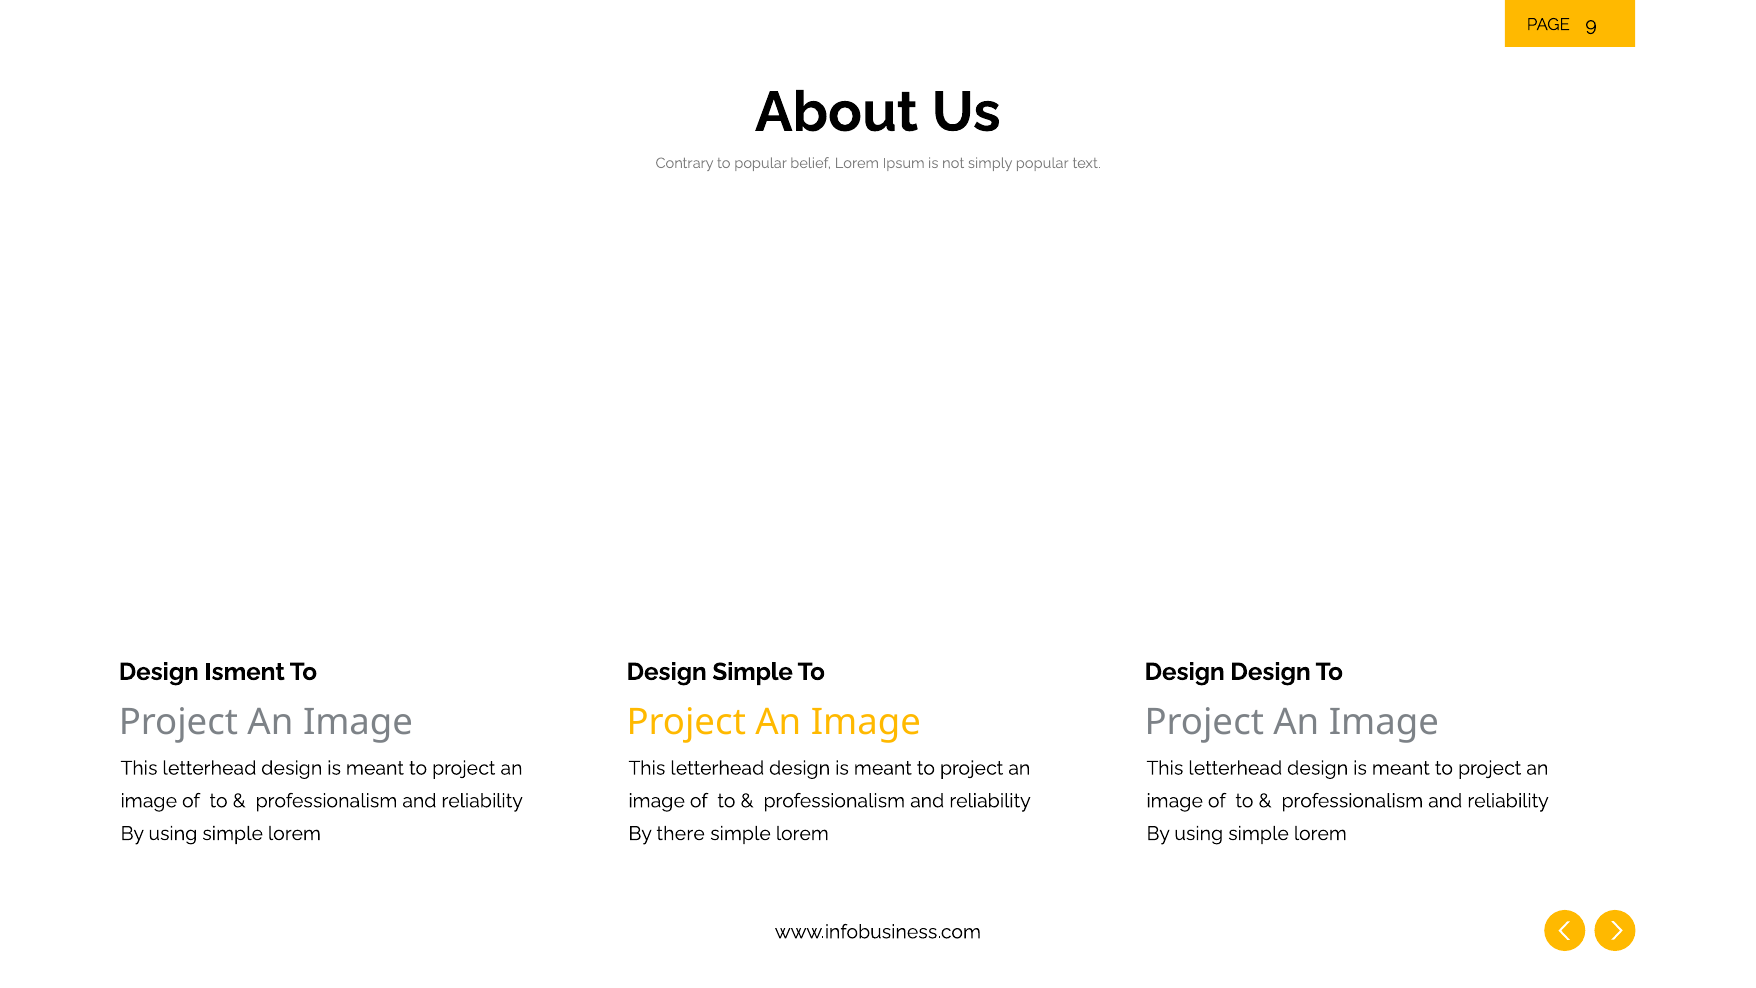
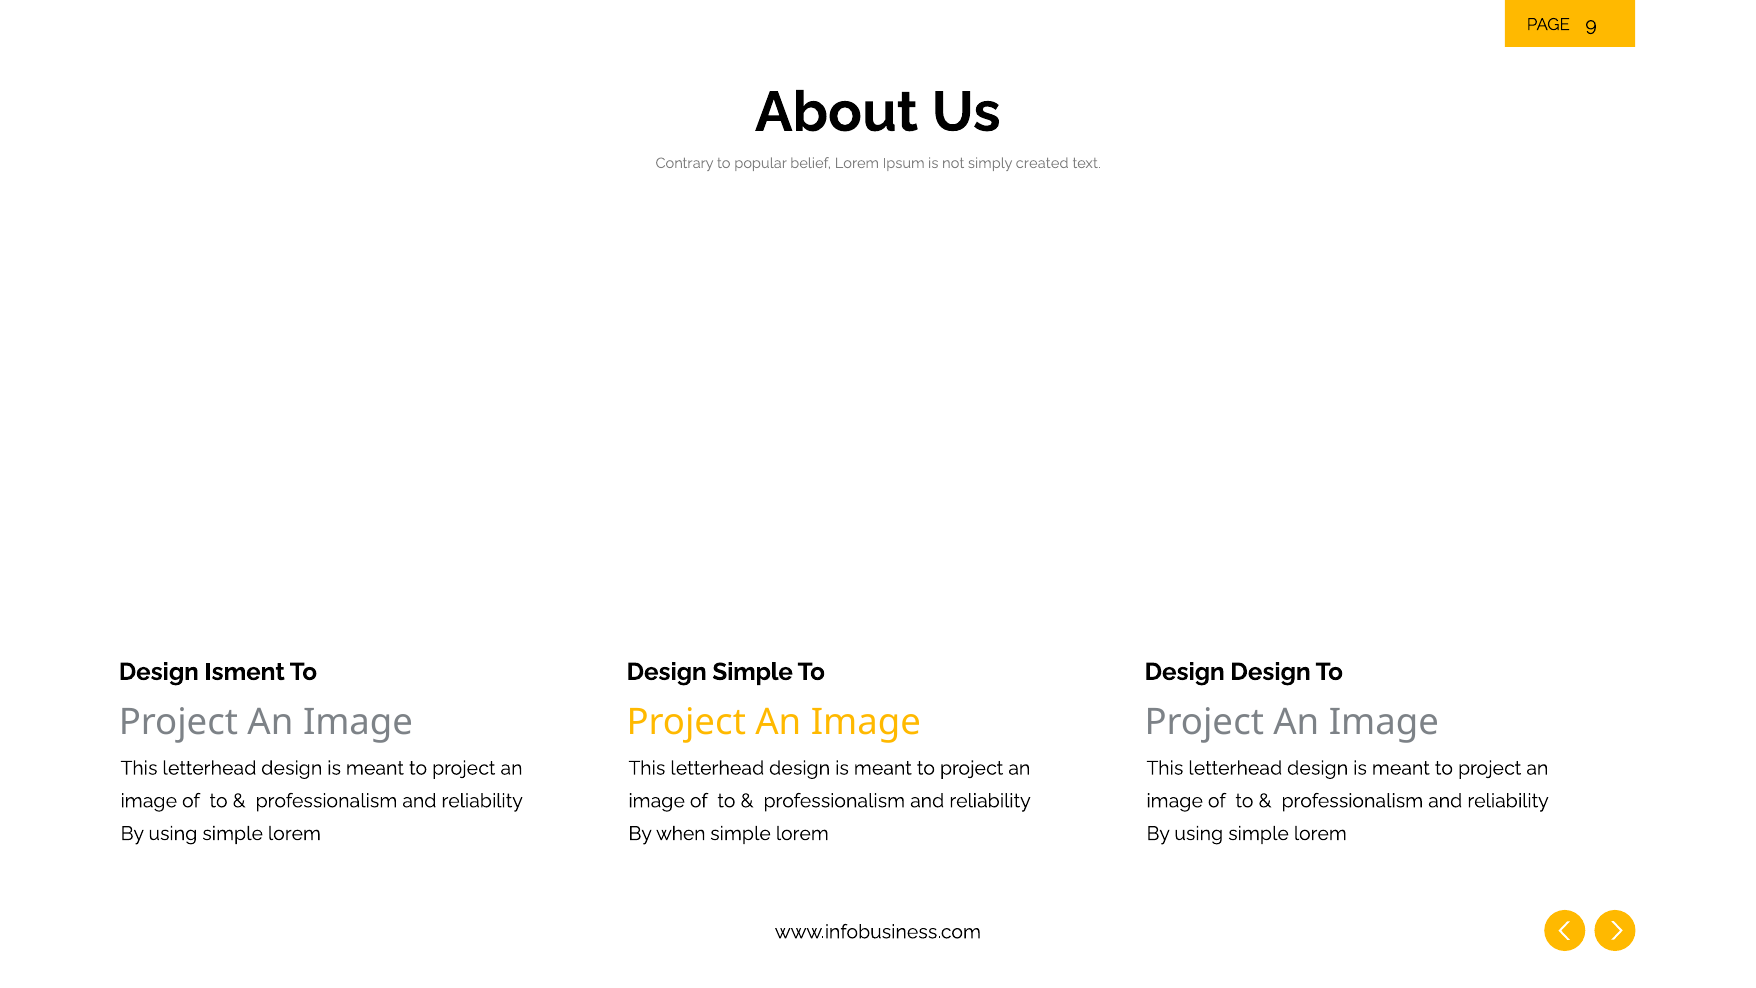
simply popular: popular -> created
there: there -> when
